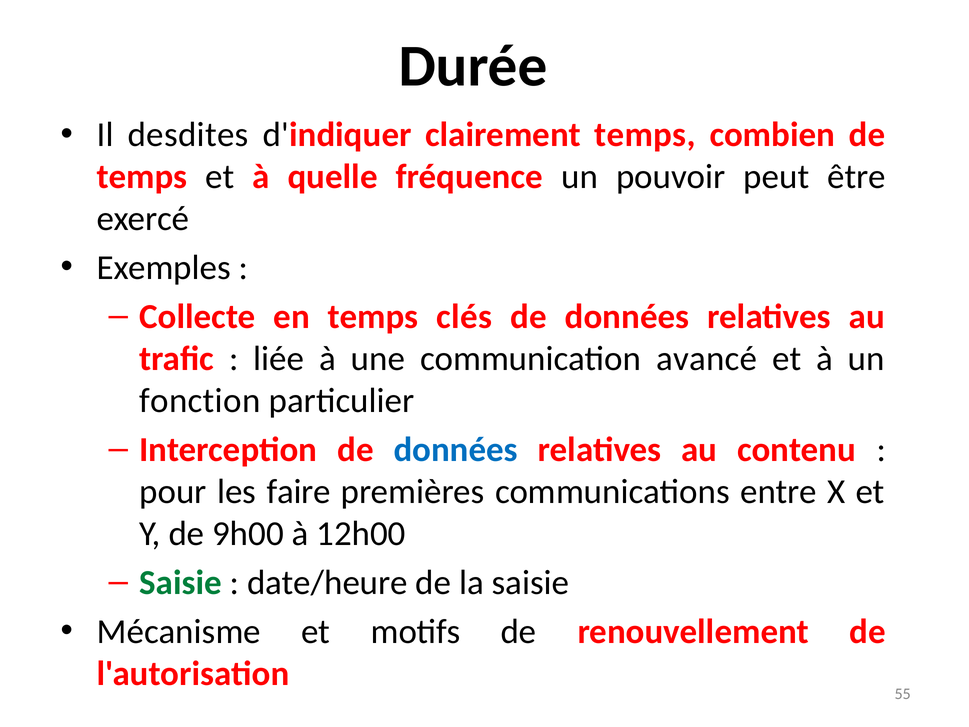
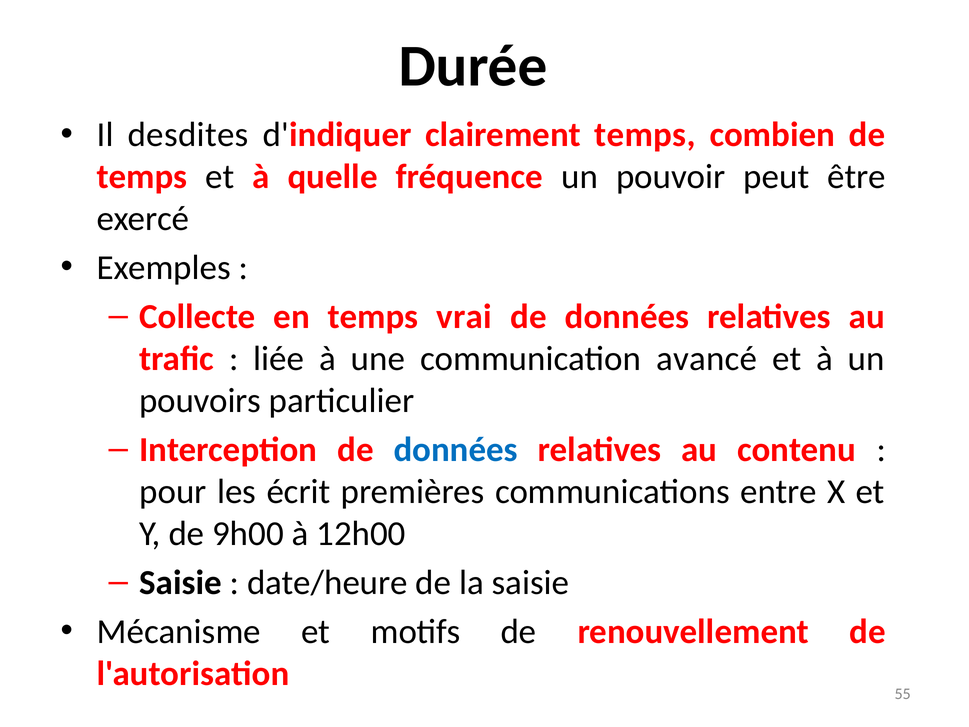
clés: clés -> vrai
fonction: fonction -> pouvoirs
faire: faire -> écrit
Saisie at (180, 582) colour: green -> black
